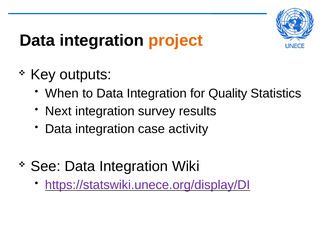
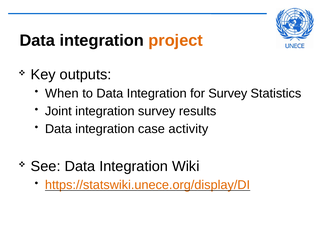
for Quality: Quality -> Survey
Next: Next -> Joint
https://statswiki.unece.org/display/DI colour: purple -> orange
